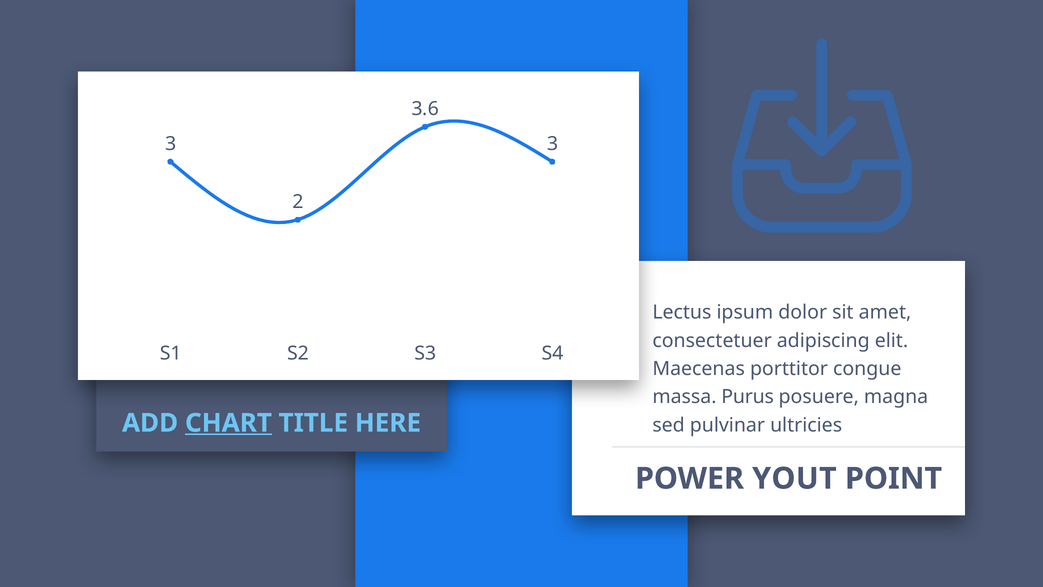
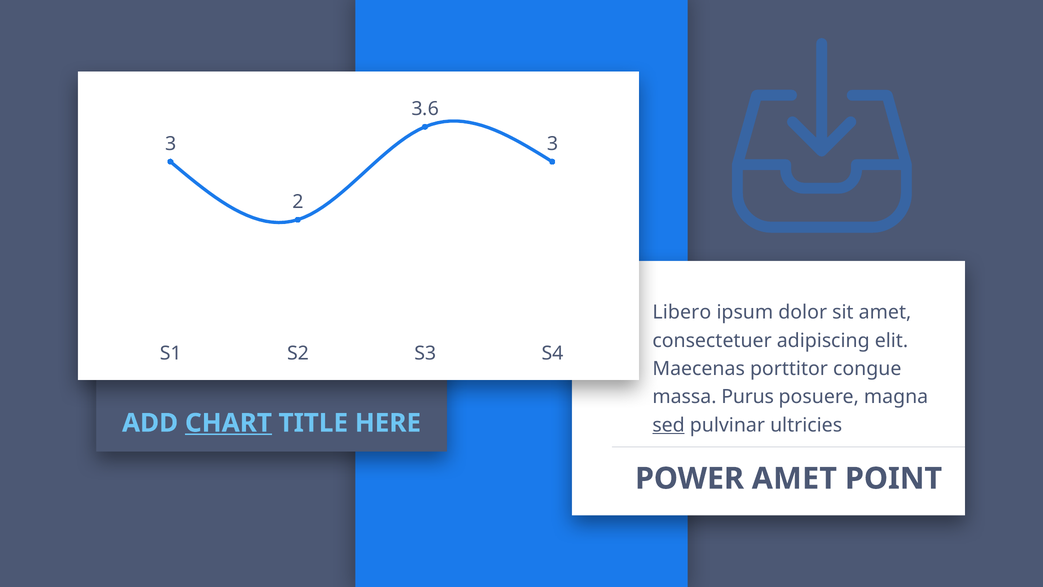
Lectus: Lectus -> Libero
sed underline: none -> present
POWER YOUT: YOUT -> AMET
